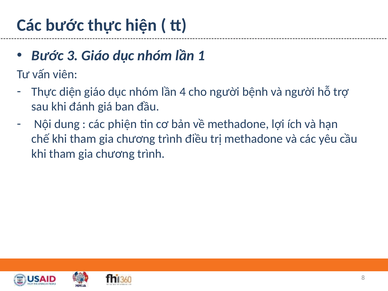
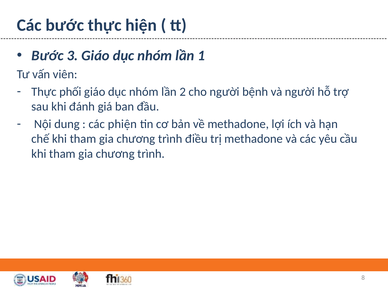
diện: diện -> phối
4: 4 -> 2
